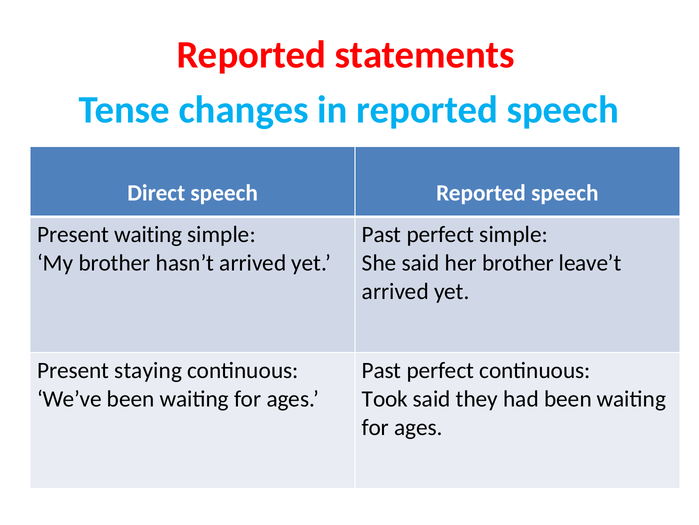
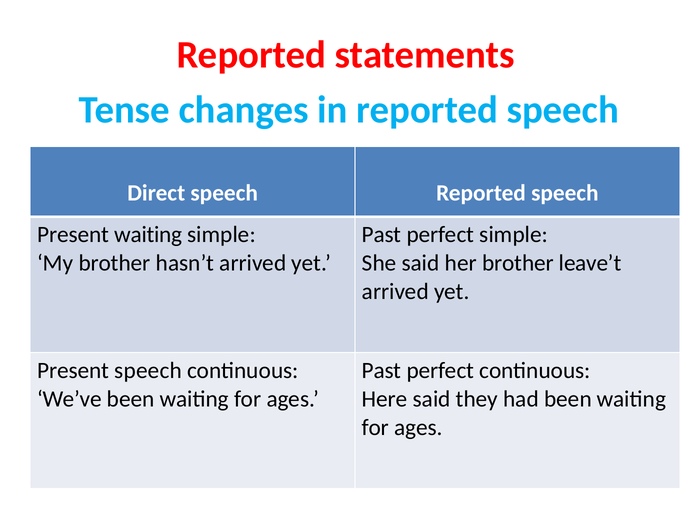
Present staying: staying -> speech
Took: Took -> Here
